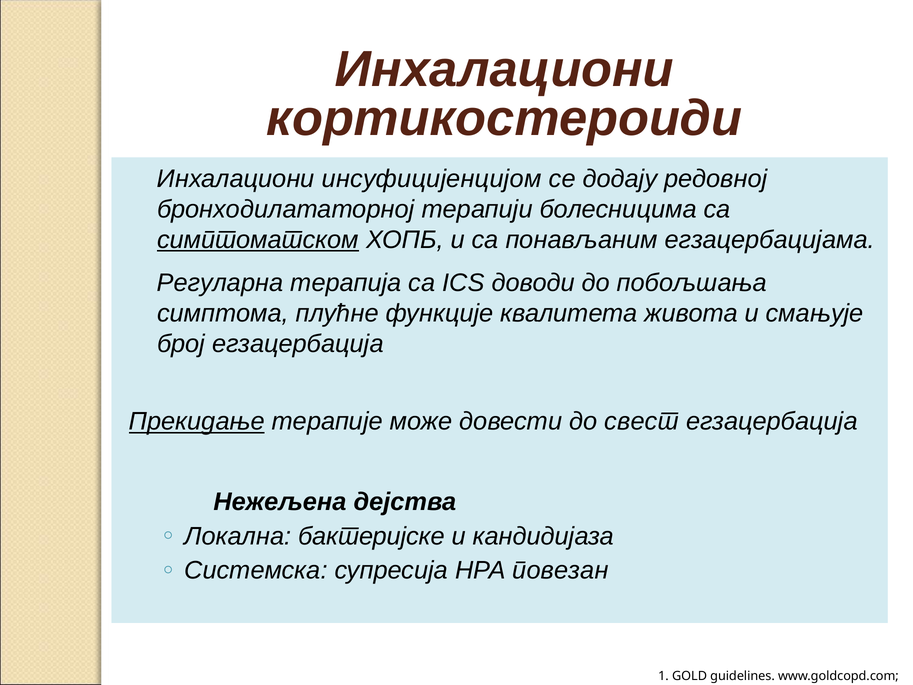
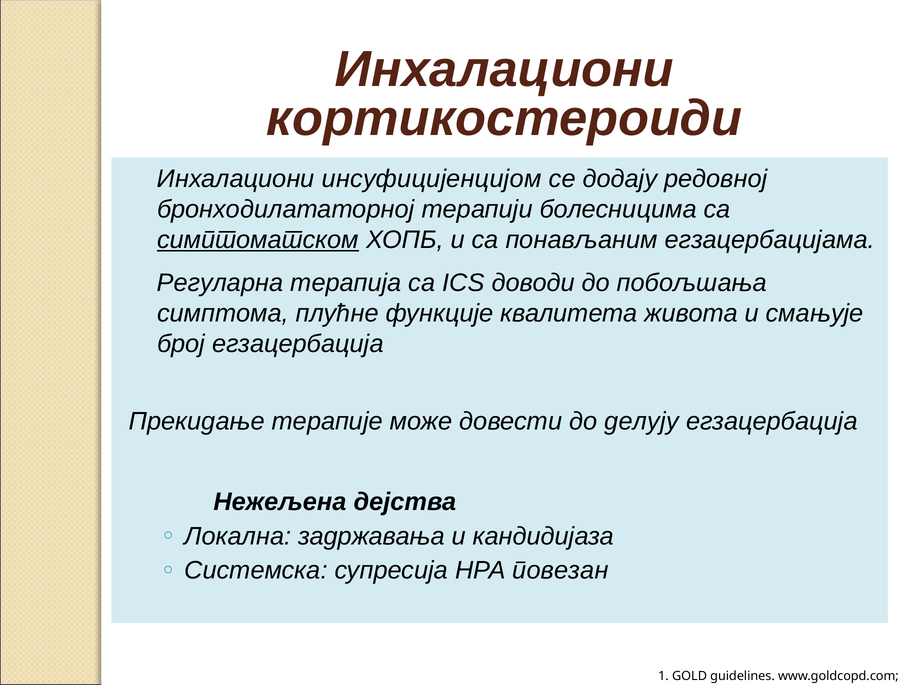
Прекидање underline: present -> none
свест: свест -> делују
бактеријске: бактеријске -> задржавања
